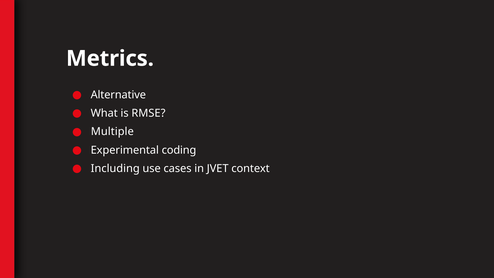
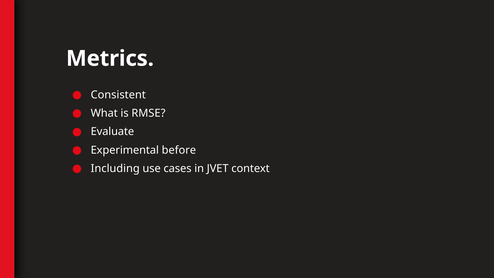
Alternative: Alternative -> Consistent
Multiple: Multiple -> Evaluate
coding: coding -> before
